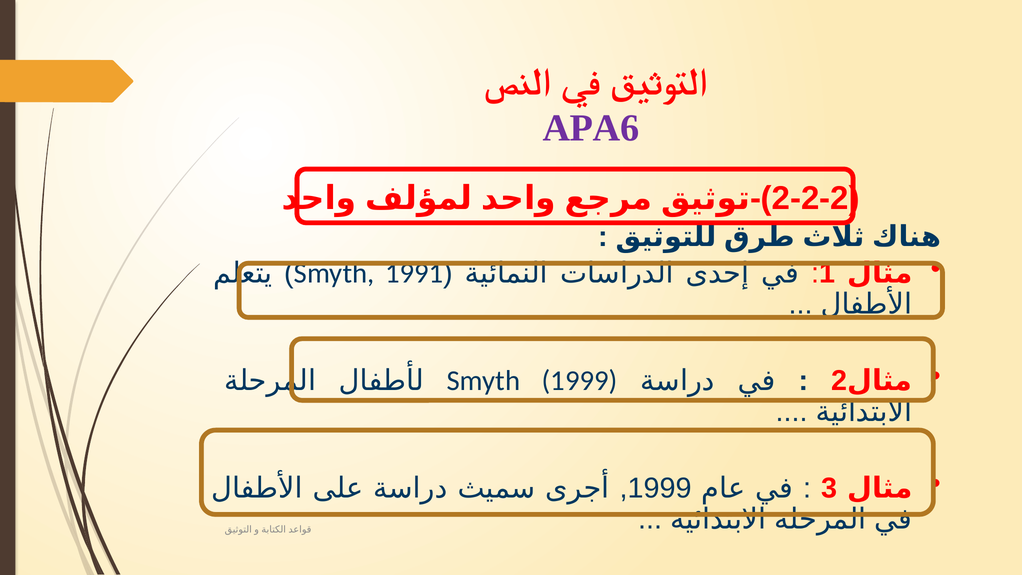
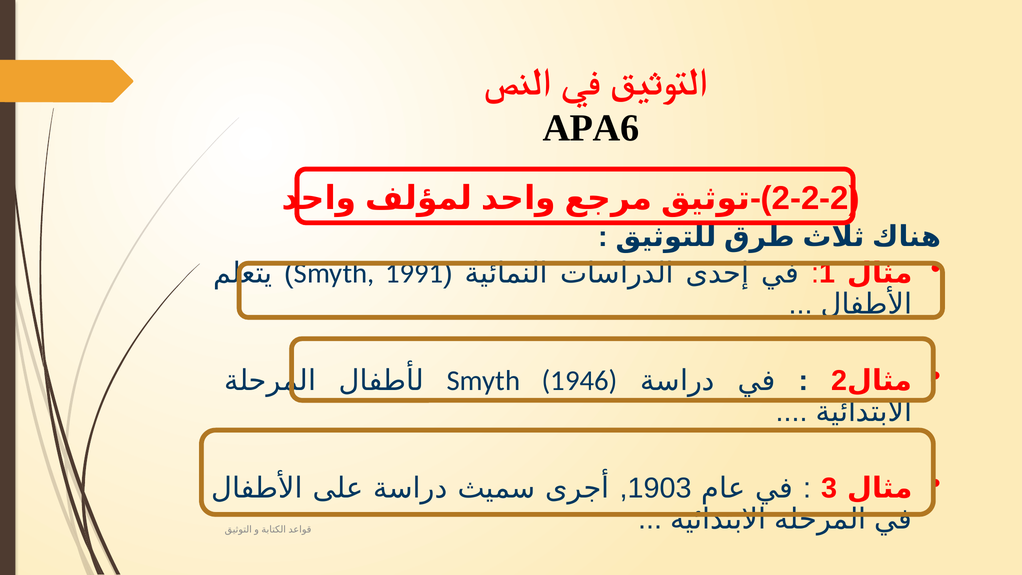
APA6 colour: purple -> black
Smyth 1999: 1999 -> 1946
1999 at (660, 488): 1999 -> 1903
